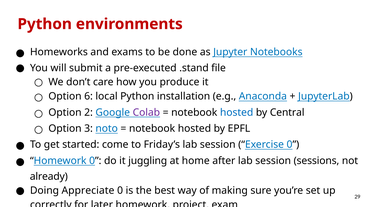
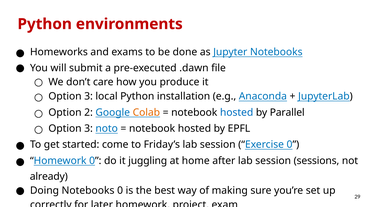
.stand: .stand -> .dawn
6 at (89, 96): 6 -> 3
Colab colour: purple -> orange
Central: Central -> Parallel
Doing Appreciate: Appreciate -> Notebooks
